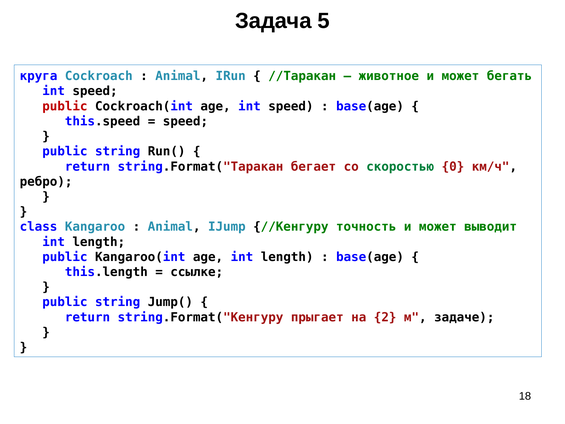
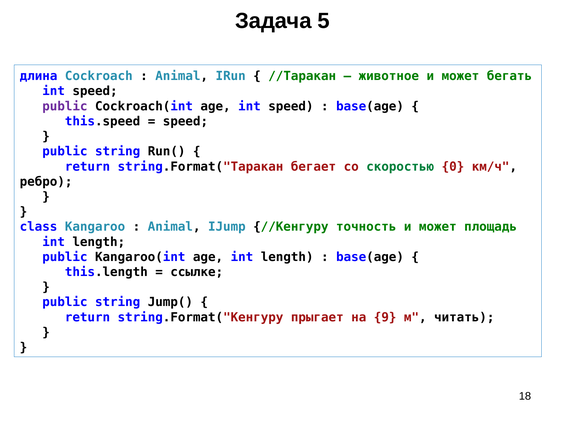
круга: круга -> длина
public at (65, 106) colour: red -> purple
выводит: выводит -> площадь
2: 2 -> 9
задаче: задаче -> читать
